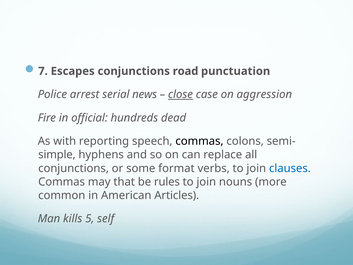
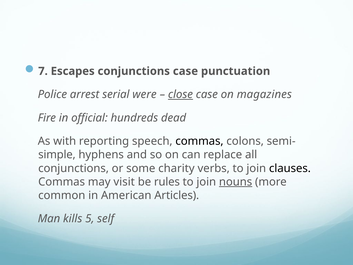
conjunctions road: road -> case
news: news -> were
aggression: aggression -> magazines
format: format -> charity
clauses colour: blue -> black
that: that -> visit
nouns underline: none -> present
